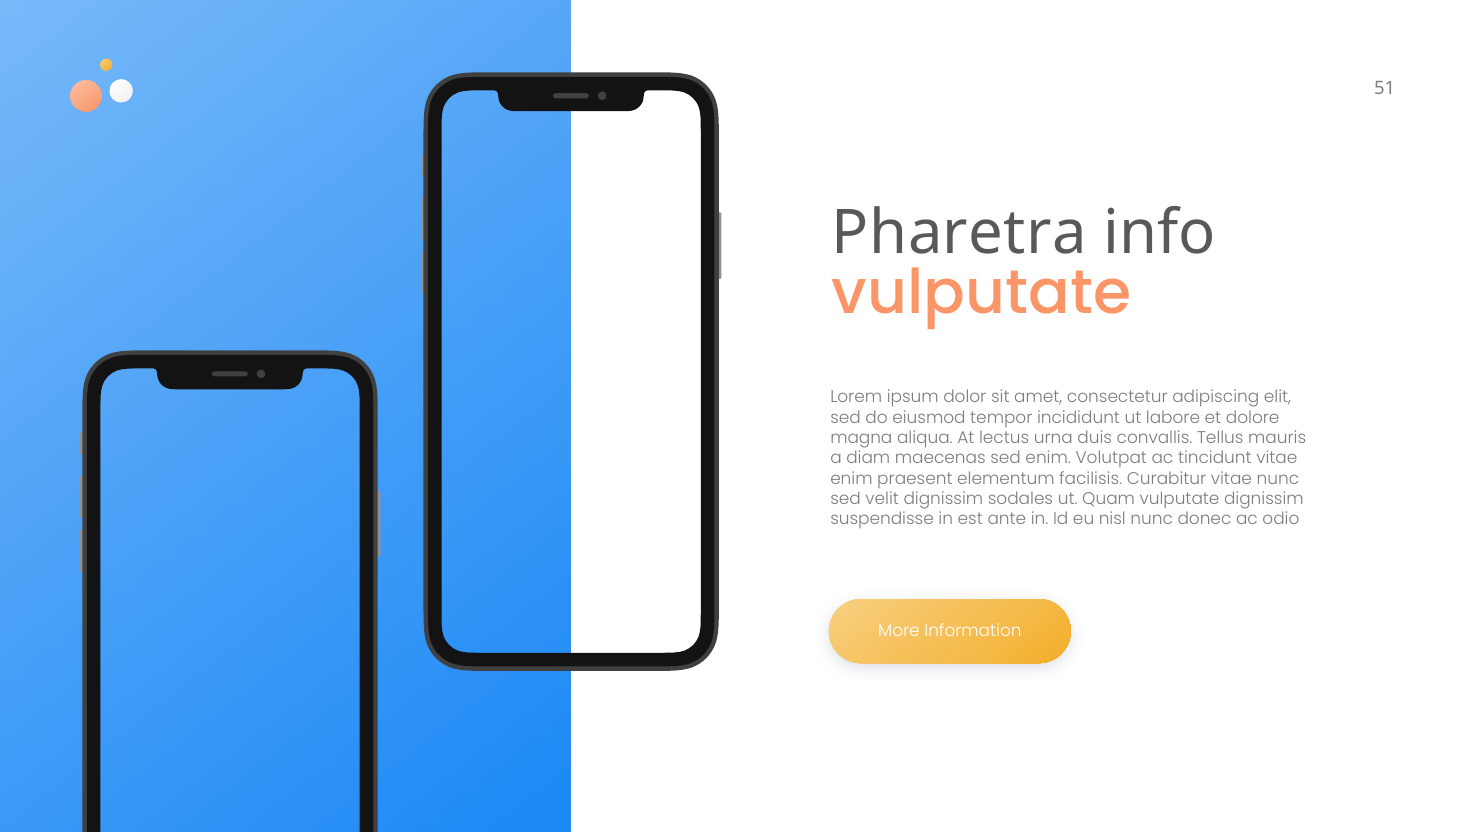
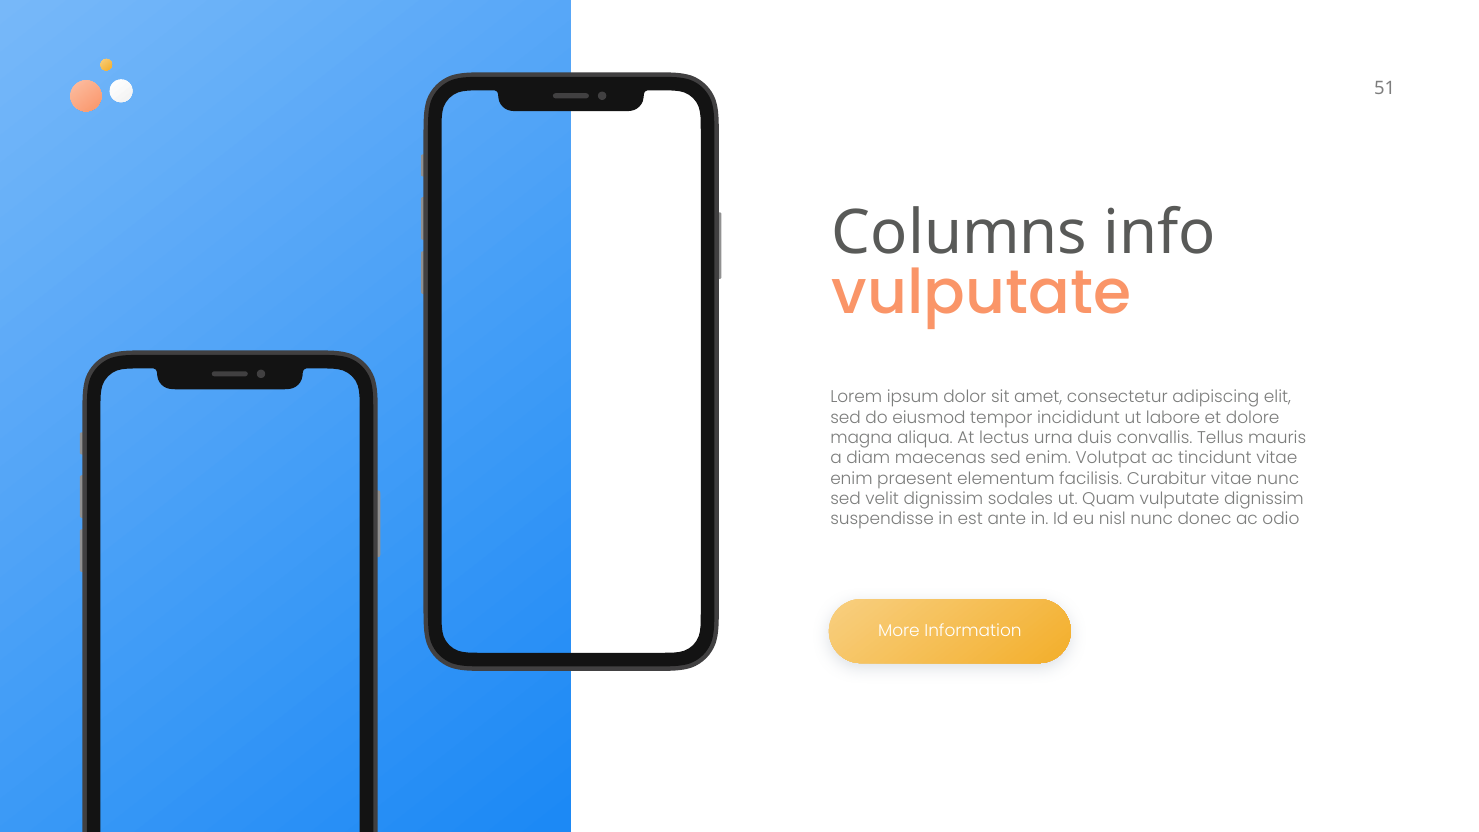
Pharetra: Pharetra -> Columns
